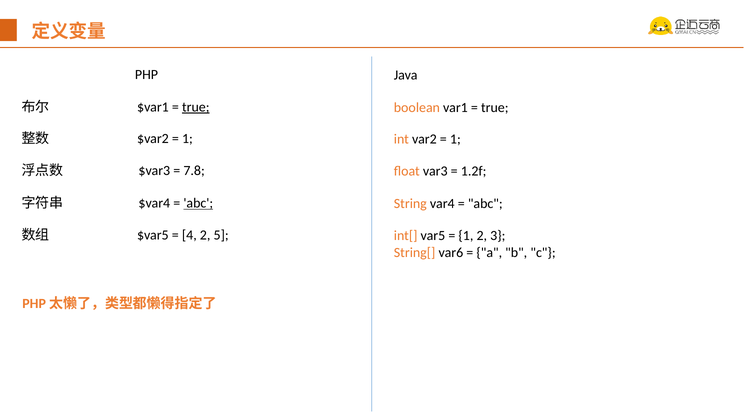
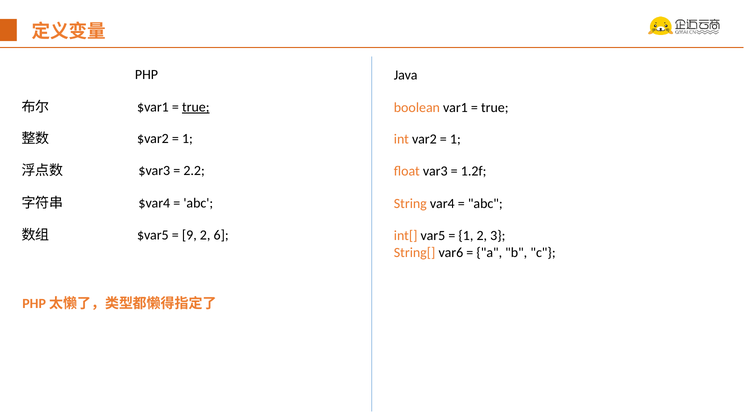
7.8: 7.8 -> 2.2
abc at (198, 203) underline: present -> none
4: 4 -> 9
5: 5 -> 6
